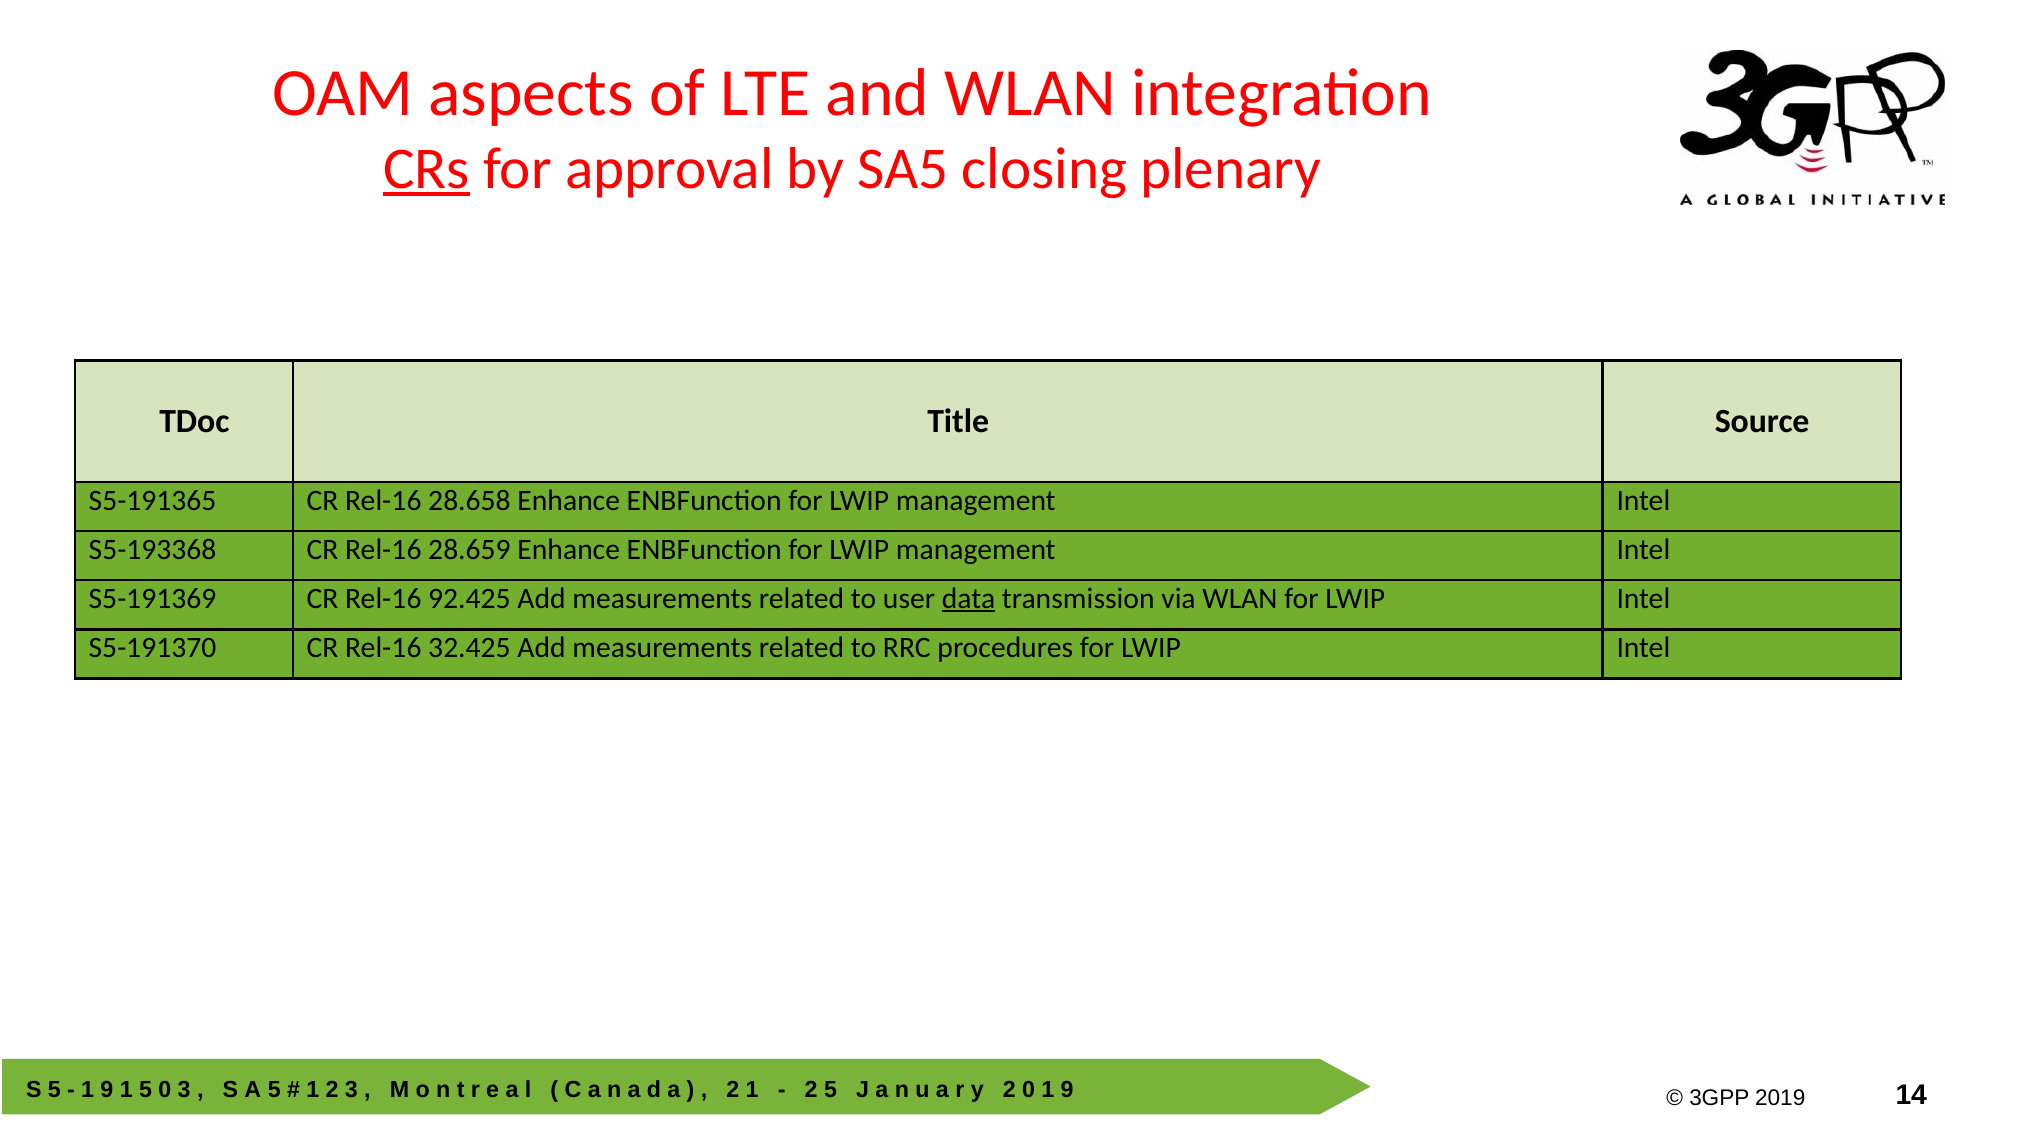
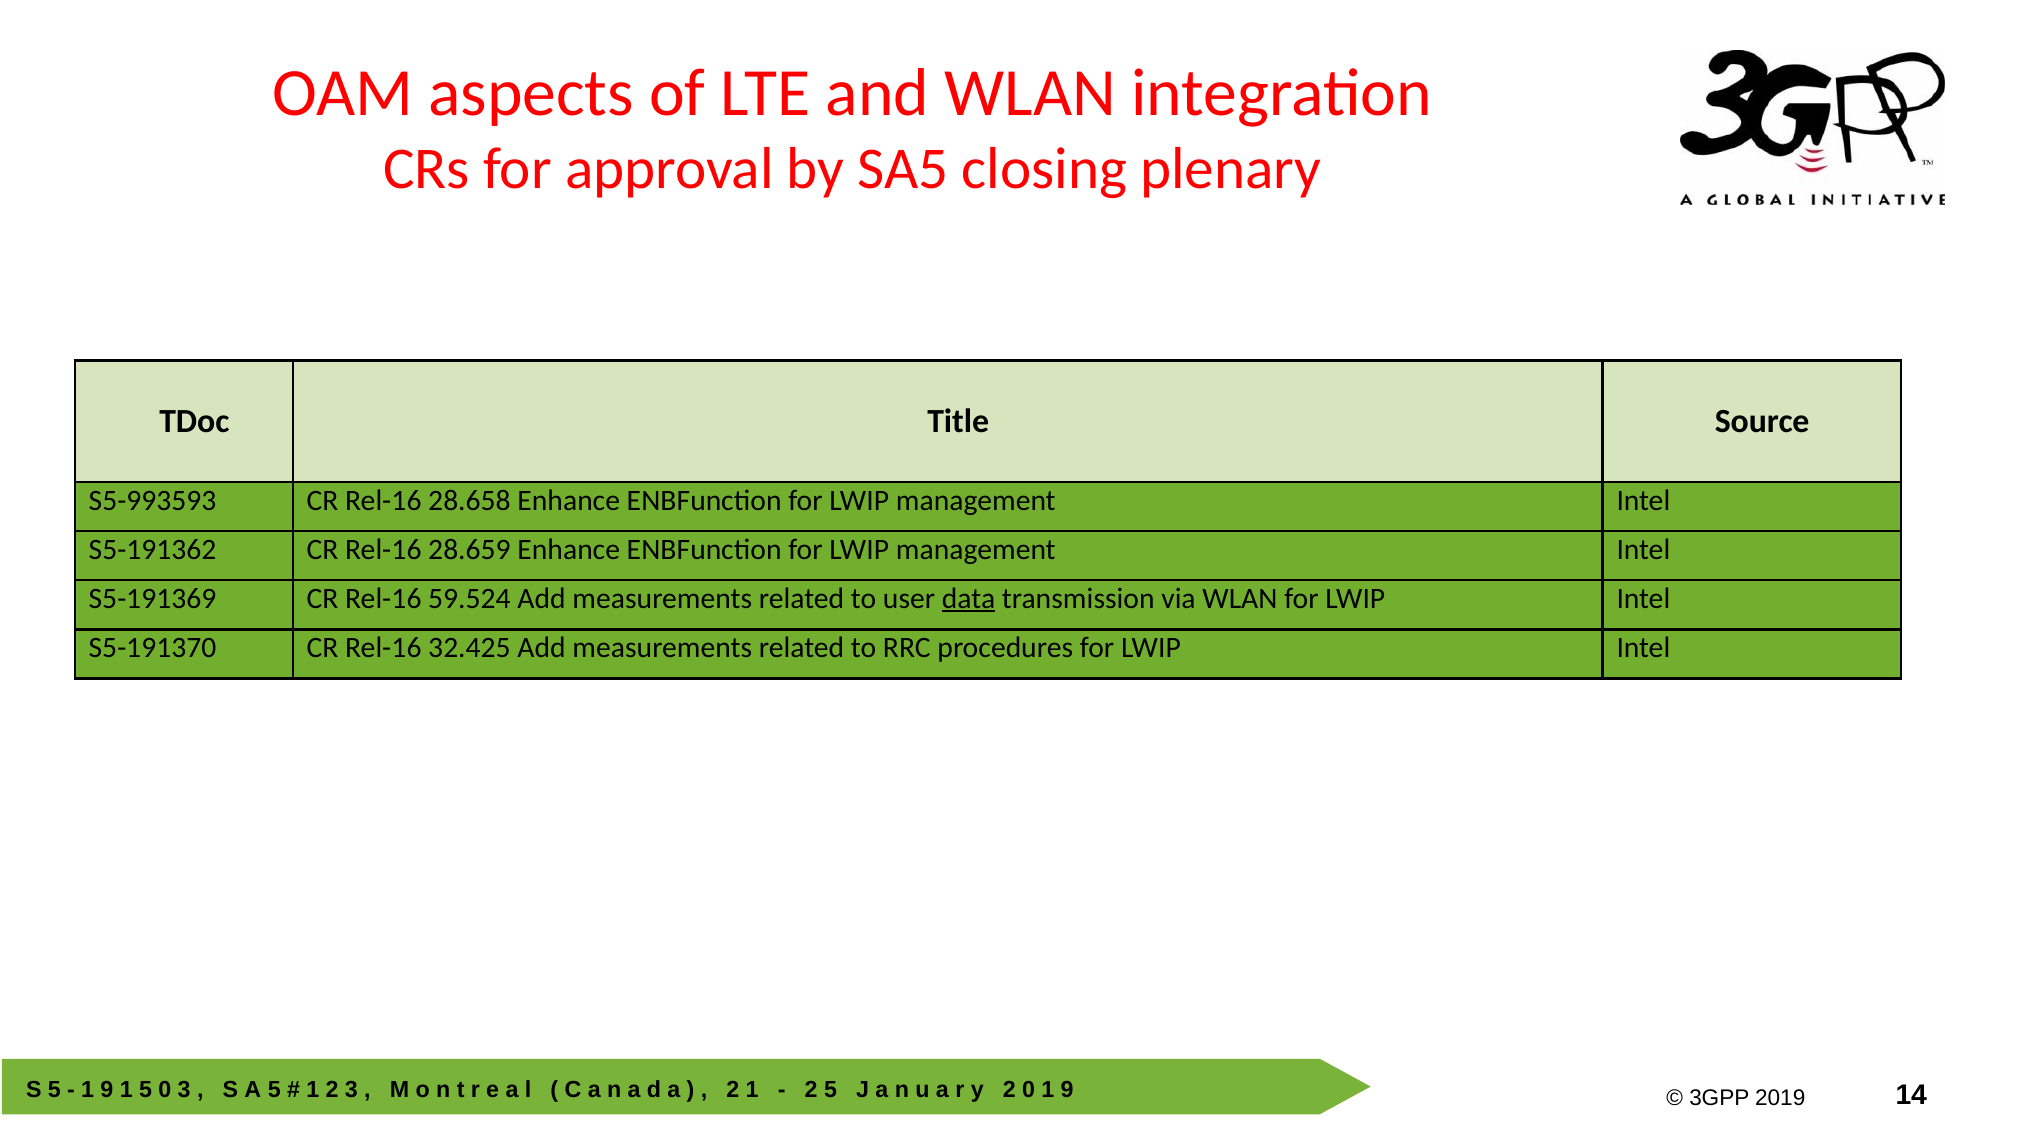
CRs underline: present -> none
S5-191365: S5-191365 -> S5-993593
S5-193368: S5-193368 -> S5-191362
92.425: 92.425 -> 59.524
